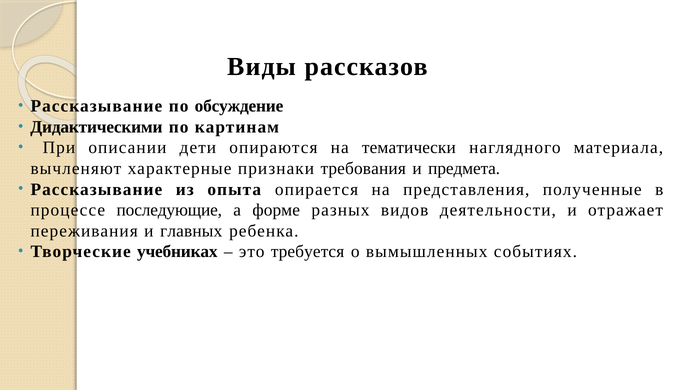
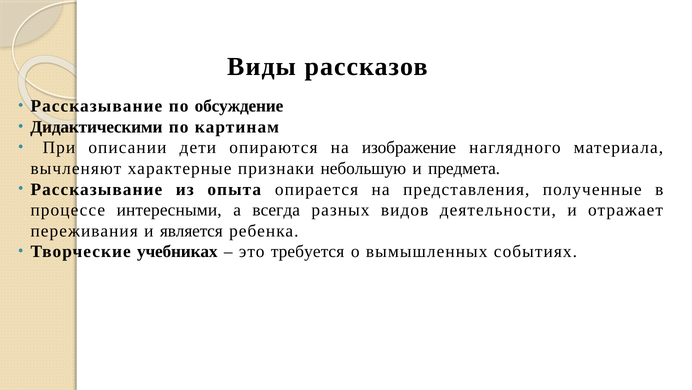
тематически: тематически -> изображение
требования: требования -> небольшую
последующие: последующие -> интересными
форме: форме -> всегда
главных: главных -> является
